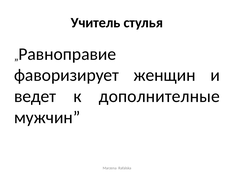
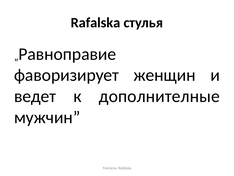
Учитель at (96, 23): Учитель -> Rafalska
